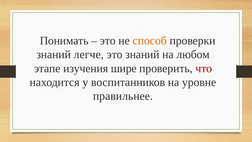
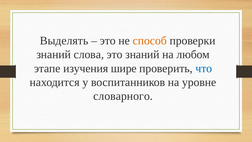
Понимать: Понимать -> Выделять
легче: легче -> слова
что colour: red -> blue
правильнее: правильнее -> словарного
